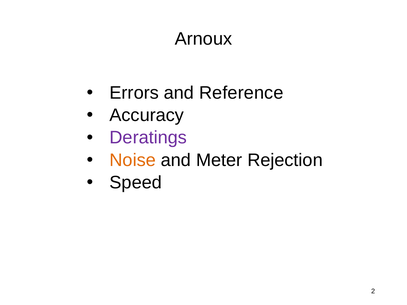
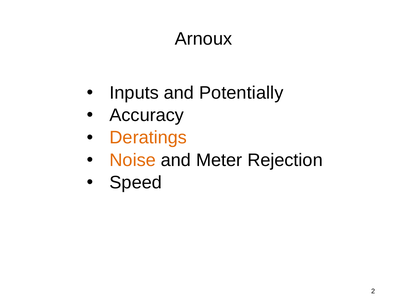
Errors: Errors -> Inputs
Reference: Reference -> Potentially
Deratings colour: purple -> orange
